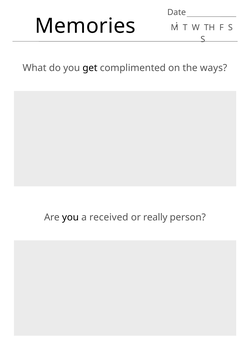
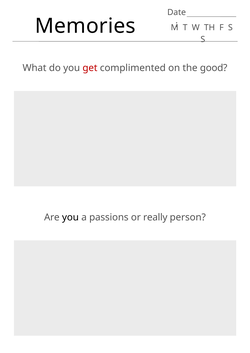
get colour: black -> red
ways: ways -> good
received: received -> passions
